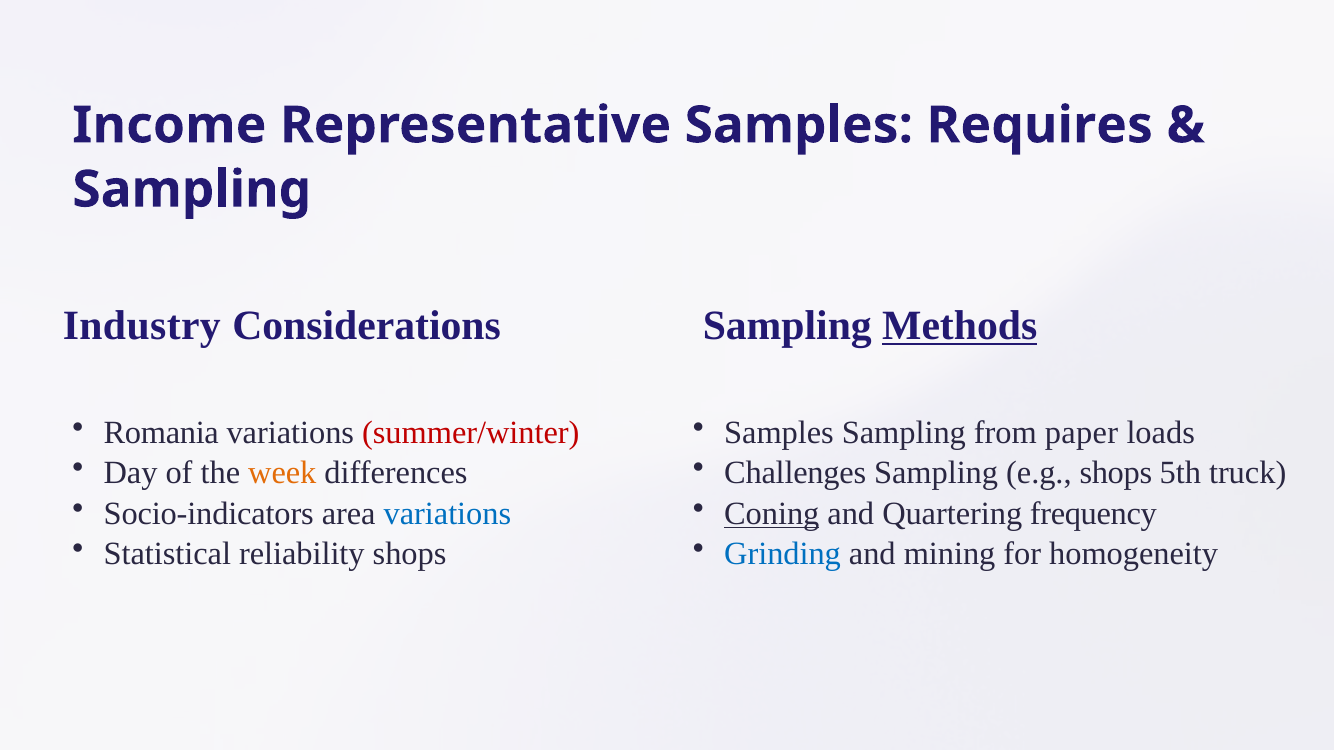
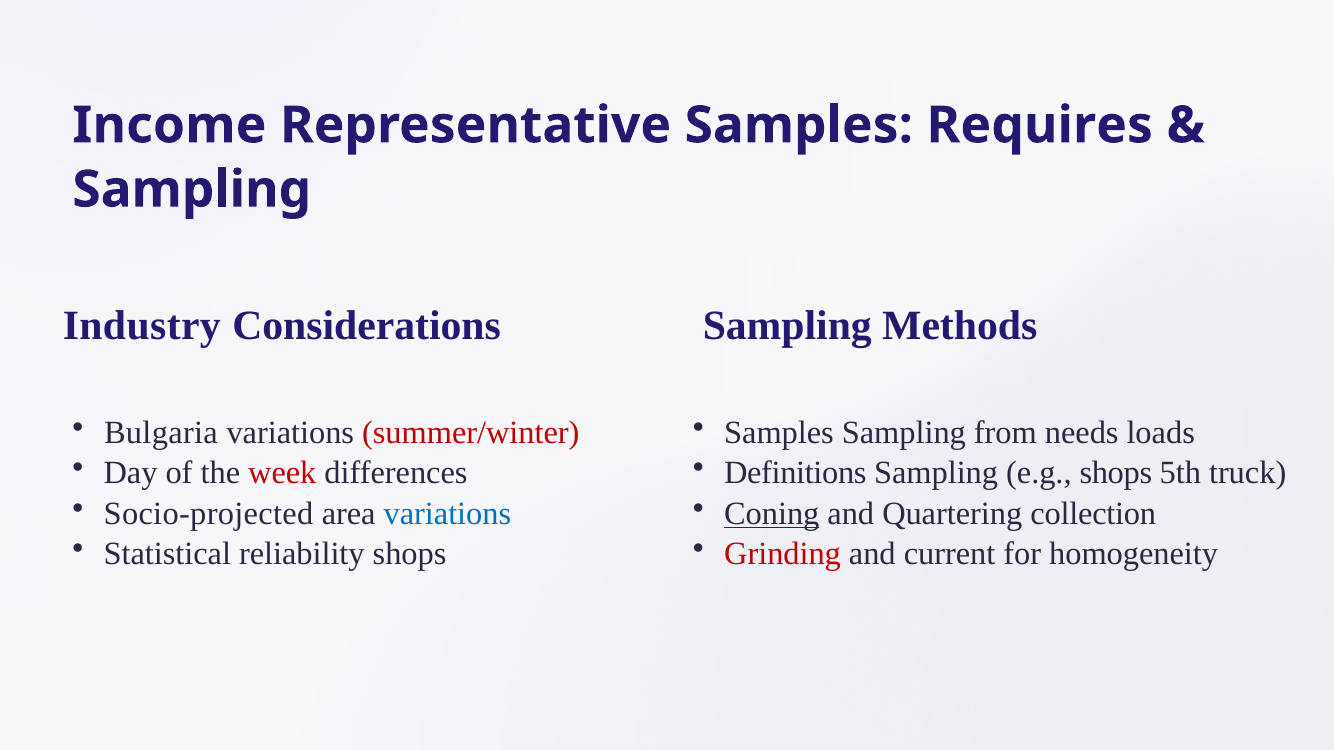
Methods underline: present -> none
Romania: Romania -> Bulgaria
paper: paper -> needs
week colour: orange -> red
Challenges: Challenges -> Definitions
Socio-indicators: Socio-indicators -> Socio-projected
frequency: frequency -> collection
Grinding colour: blue -> red
mining: mining -> current
